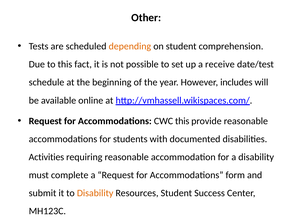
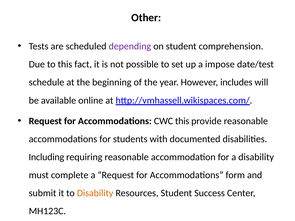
depending colour: orange -> purple
receive: receive -> impose
Activities: Activities -> Including
